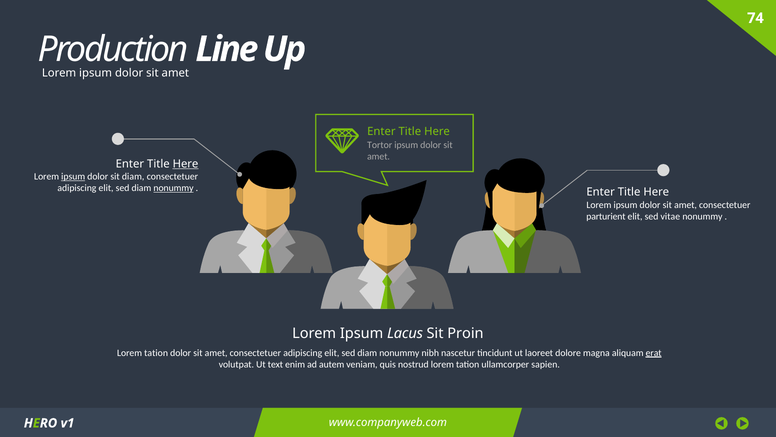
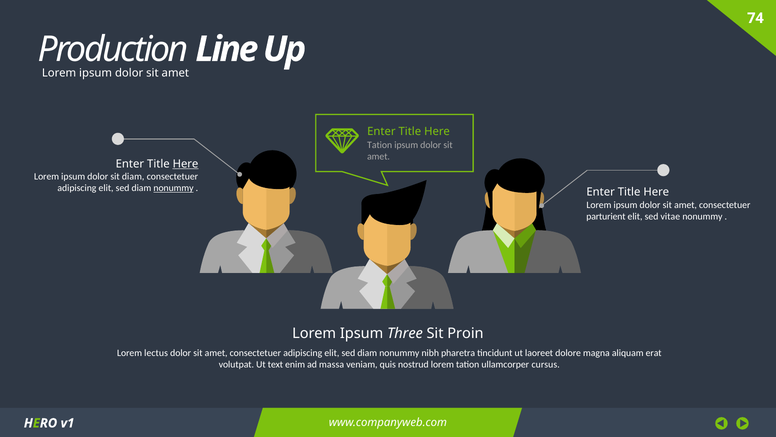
Tortor at (380, 145): Tortor -> Tation
ipsum at (73, 176) underline: present -> none
Lacus: Lacus -> Three
tation at (156, 352): tation -> lectus
nascetur: nascetur -> pharetra
erat underline: present -> none
autem: autem -> massa
sapien: sapien -> cursus
